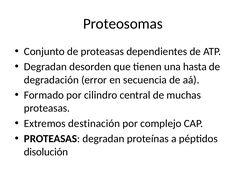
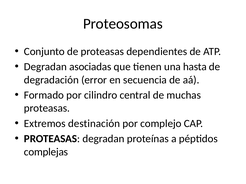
desorden: desorden -> asociadas
disolución: disolución -> complejas
